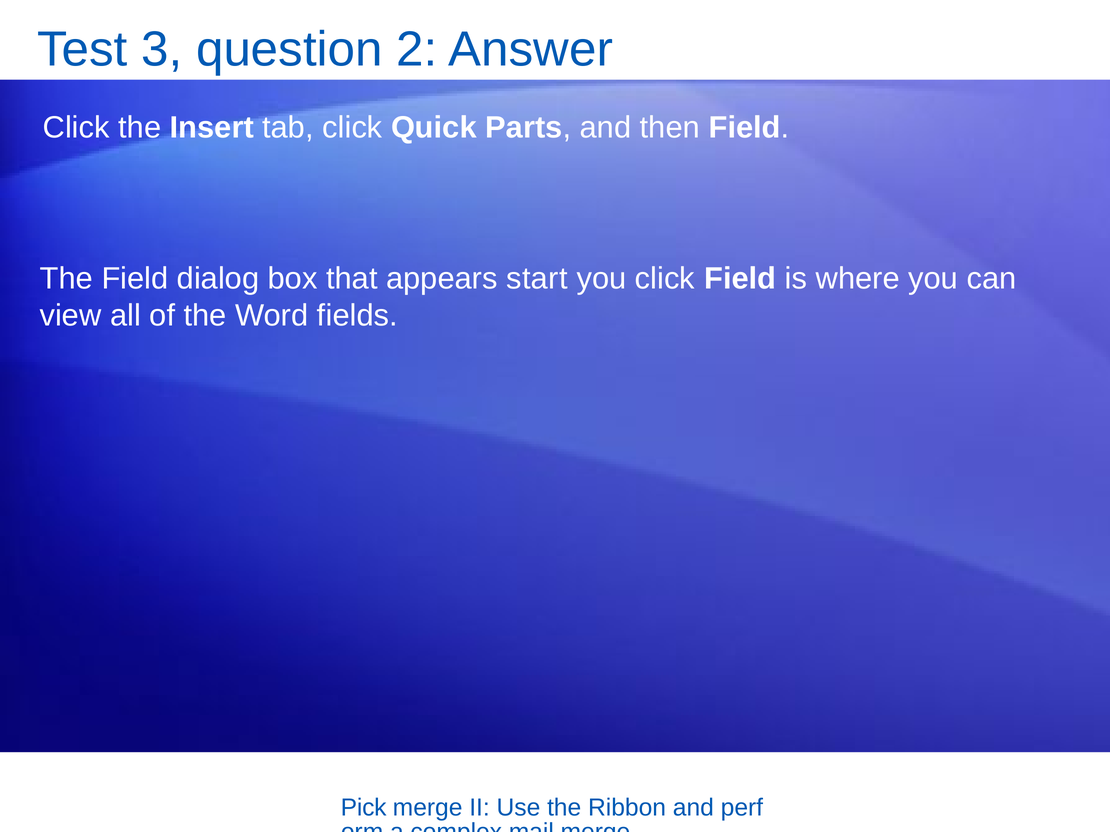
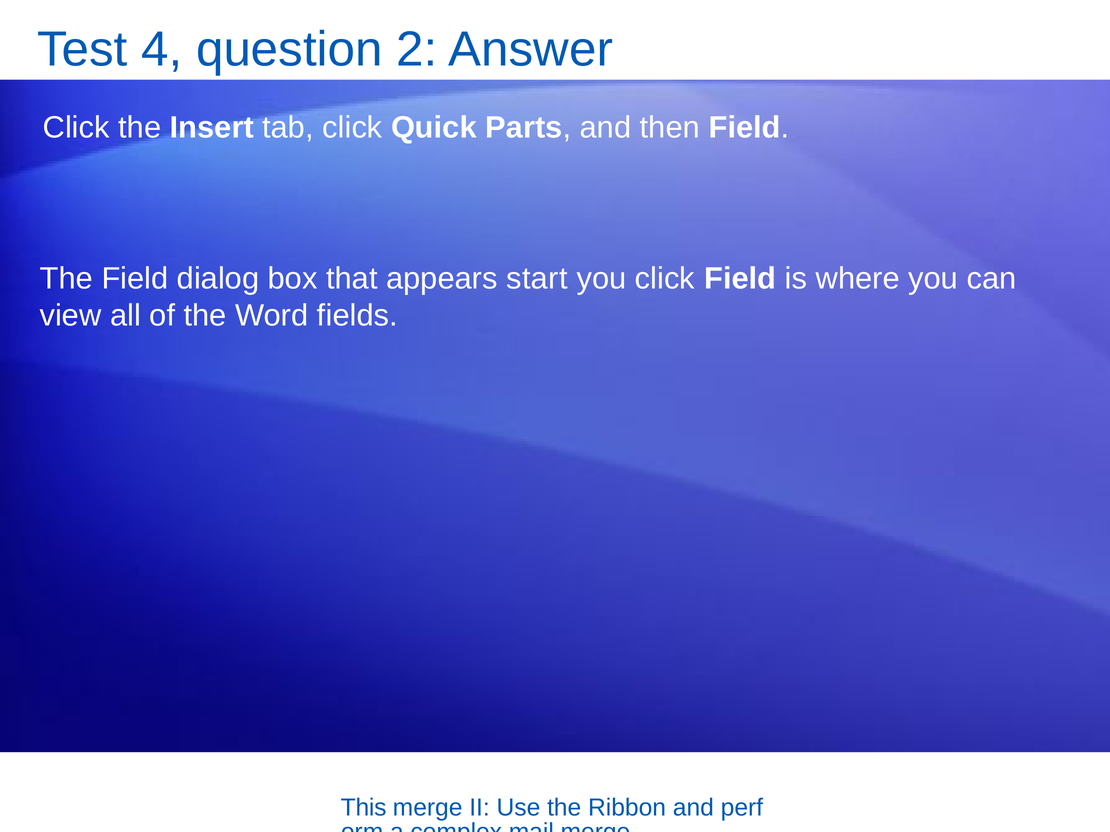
3: 3 -> 4
Pick: Pick -> This
